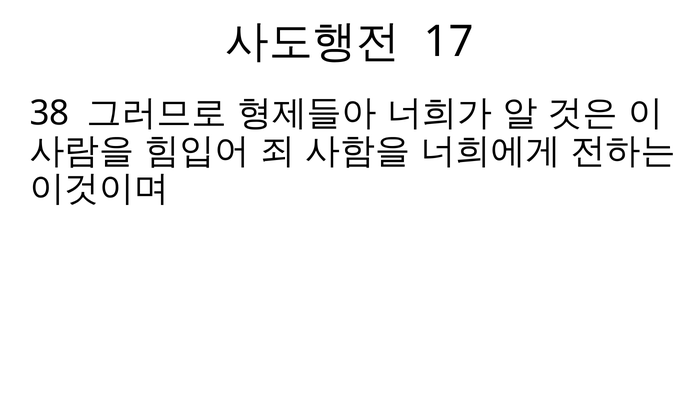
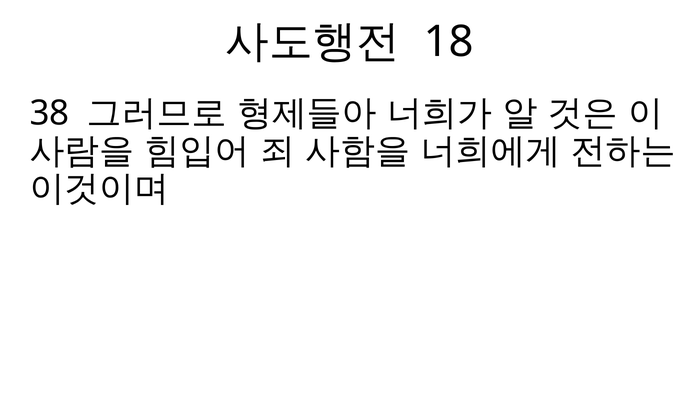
17: 17 -> 18
